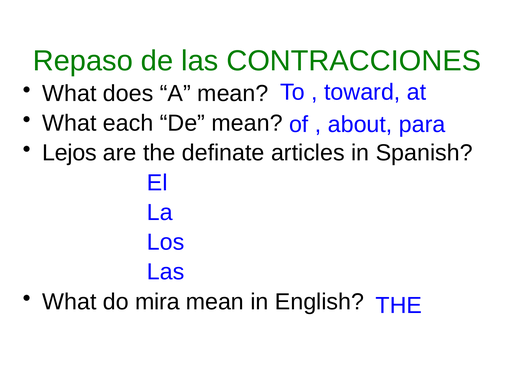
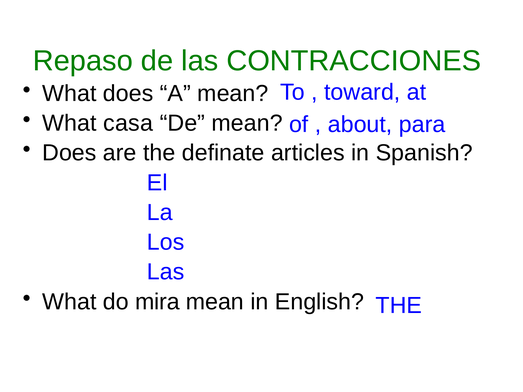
each: each -> casa
Lejos at (70, 153): Lejos -> Does
